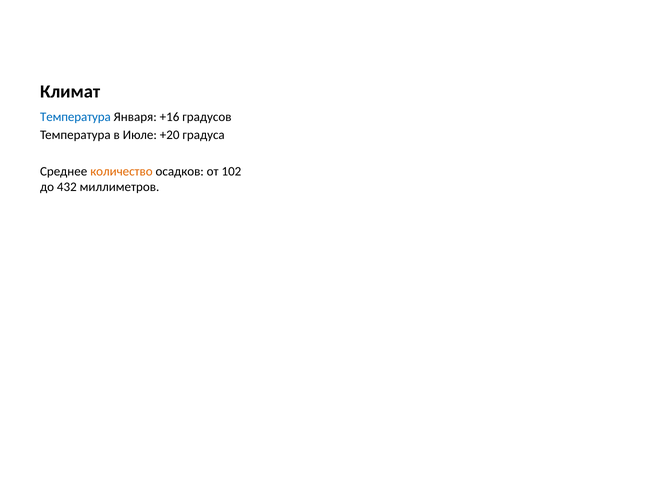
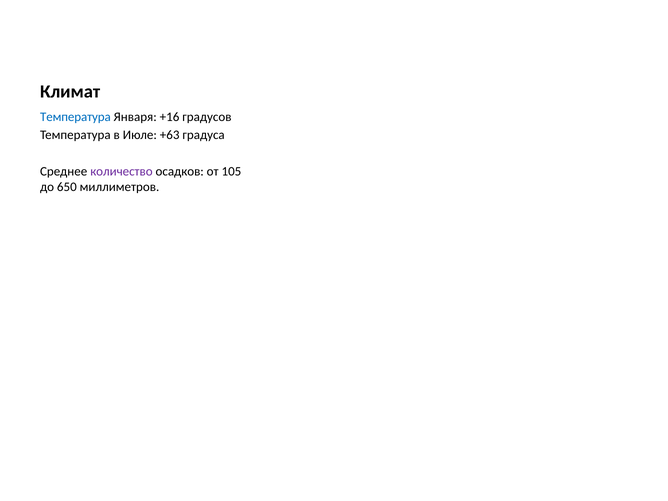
+20: +20 -> +63
количество colour: orange -> purple
102: 102 -> 105
432: 432 -> 650
